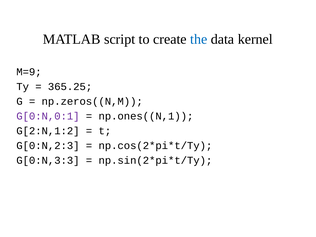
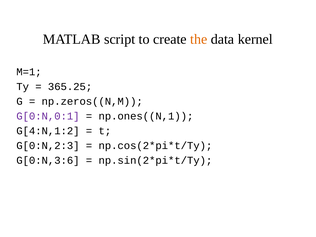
the colour: blue -> orange
M=9: M=9 -> M=1
G[2:N,1:2: G[2:N,1:2 -> G[4:N,1:2
G[0:N,3:3: G[0:N,3:3 -> G[0:N,3:6
